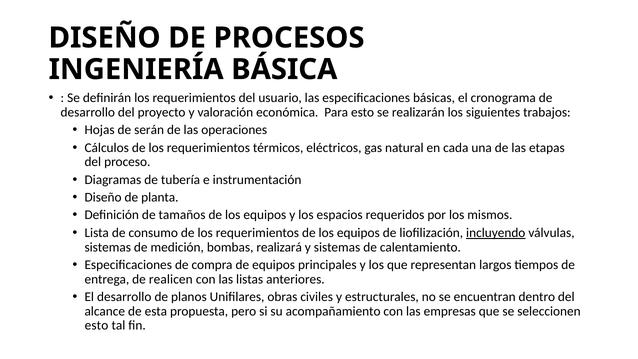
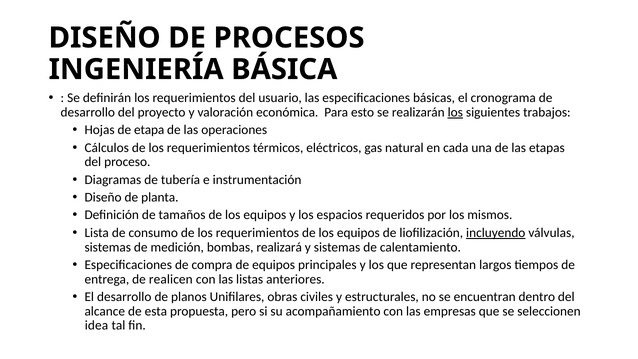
los at (455, 112) underline: none -> present
serán: serán -> etapa
esto at (96, 325): esto -> idea
